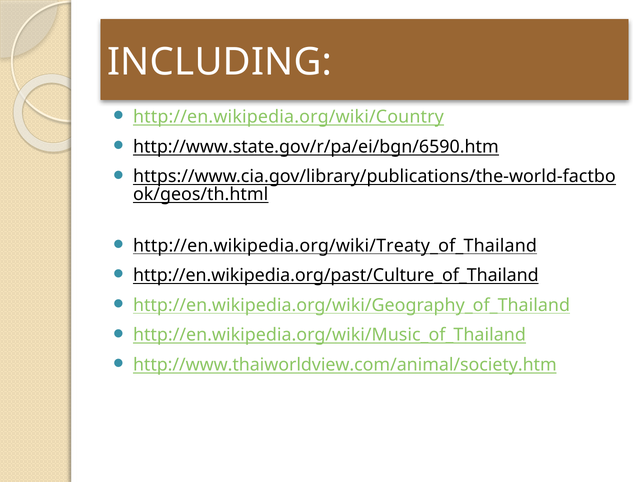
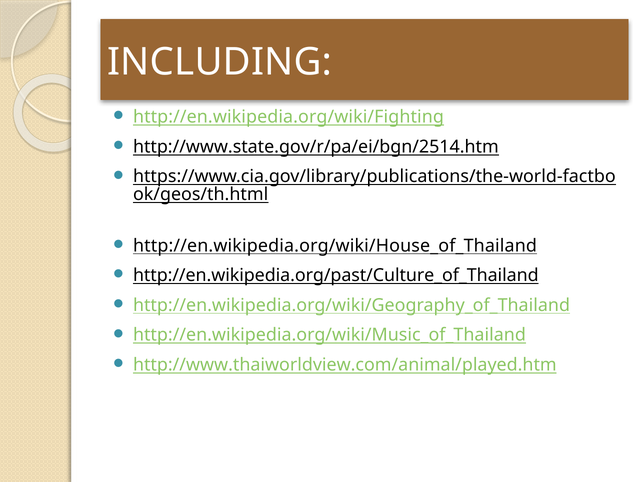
http://en.wikipedia.org/wiki/Country: http://en.wikipedia.org/wiki/Country -> http://en.wikipedia.org/wiki/Fighting
http://www.state.gov/r/pa/ei/bgn/6590.htm: http://www.state.gov/r/pa/ei/bgn/6590.htm -> http://www.state.gov/r/pa/ei/bgn/2514.htm
http://en.wikipedia.org/wiki/Treaty_of_Thailand: http://en.wikipedia.org/wiki/Treaty_of_Thailand -> http://en.wikipedia.org/wiki/House_of_Thailand
http://www.thaiworldview.com/animal/society.htm: http://www.thaiworldview.com/animal/society.htm -> http://www.thaiworldview.com/animal/played.htm
